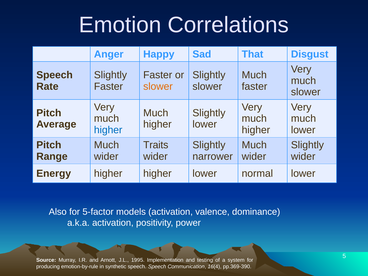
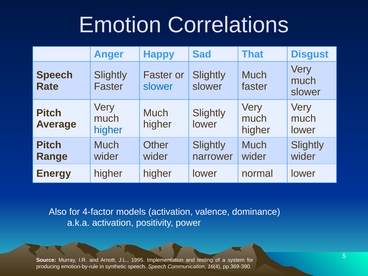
slower at (158, 86) colour: orange -> blue
Traits: Traits -> Other
5-factor: 5-factor -> 4-factor
